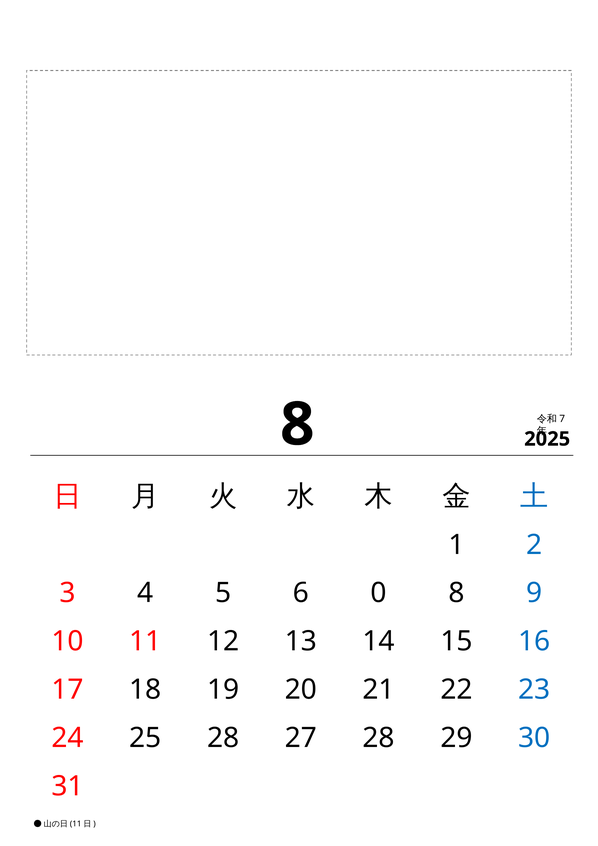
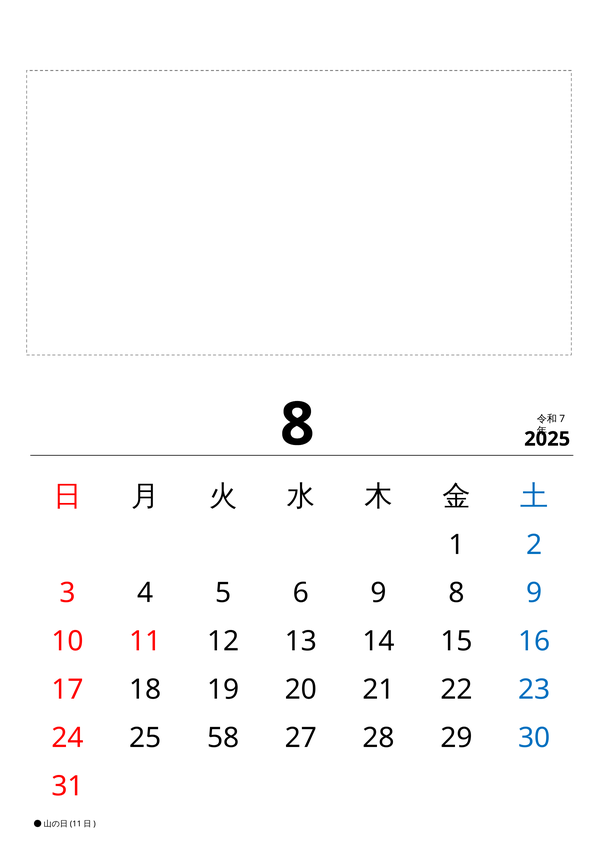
6 0: 0 -> 9
25 28: 28 -> 58
